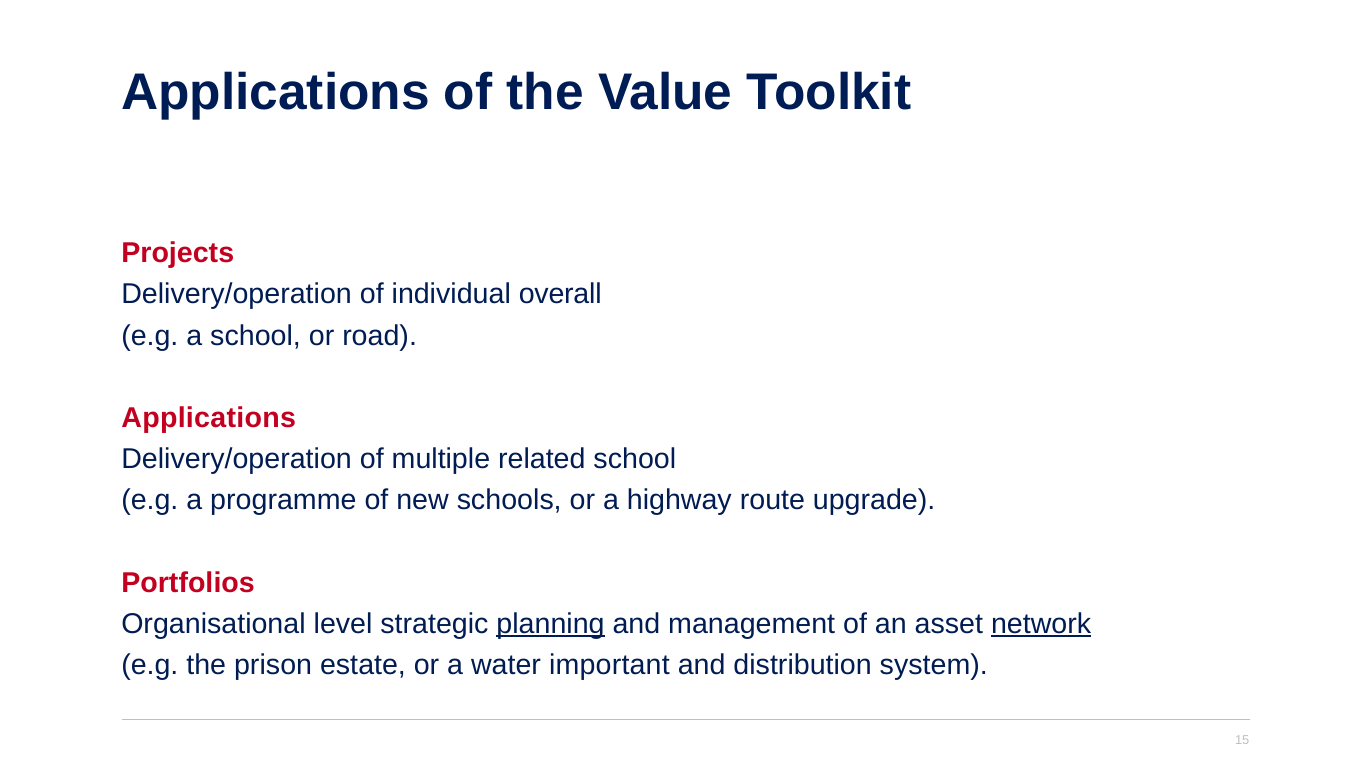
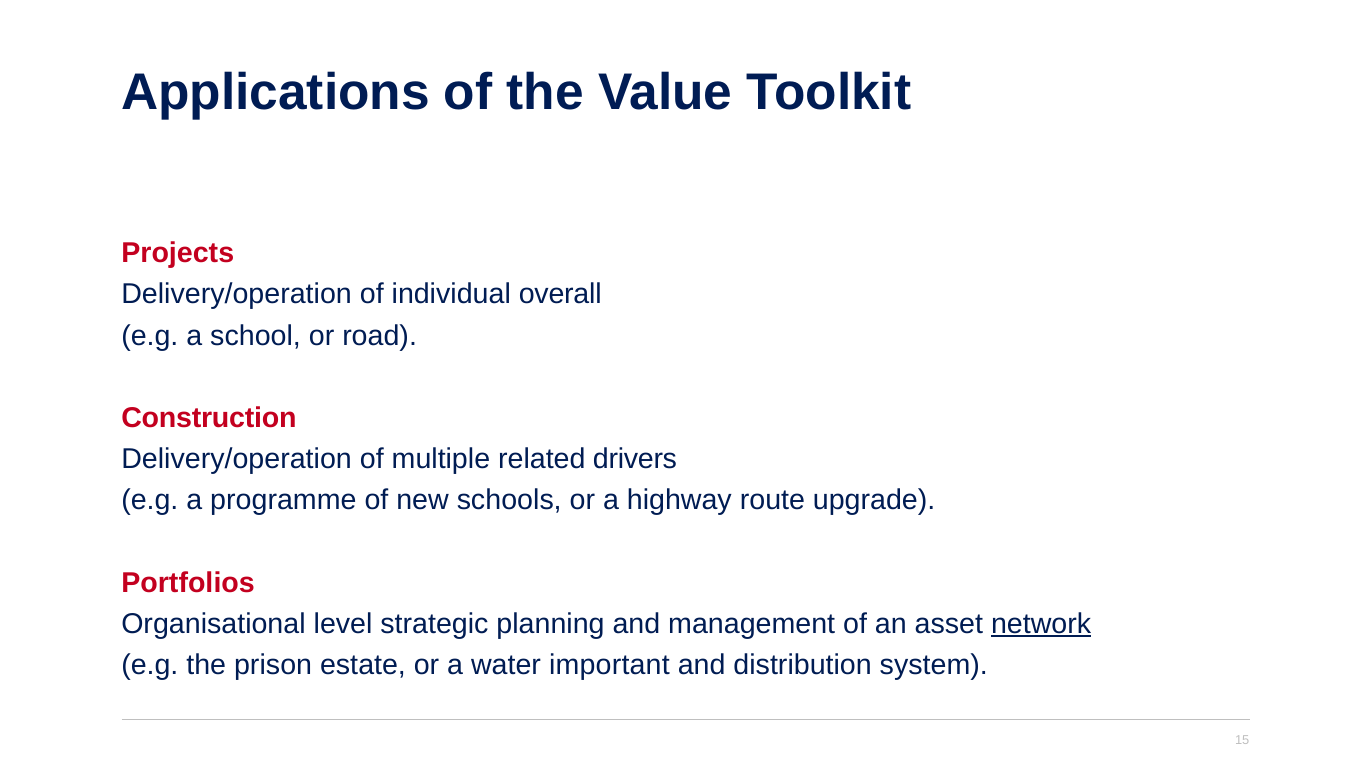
Applications at (209, 418): Applications -> Construction
related school: school -> drivers
planning underline: present -> none
